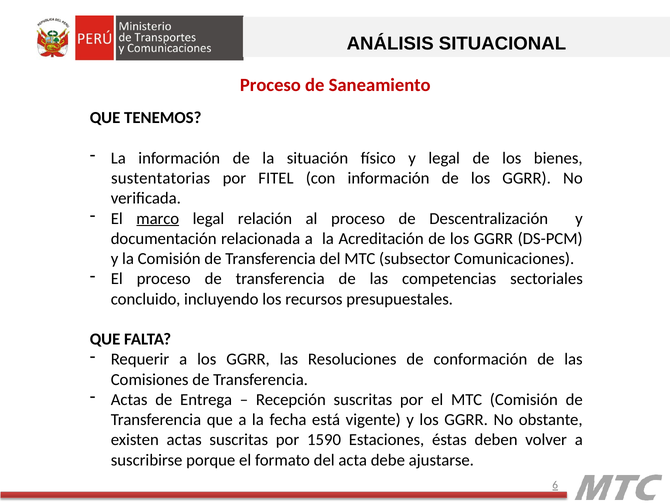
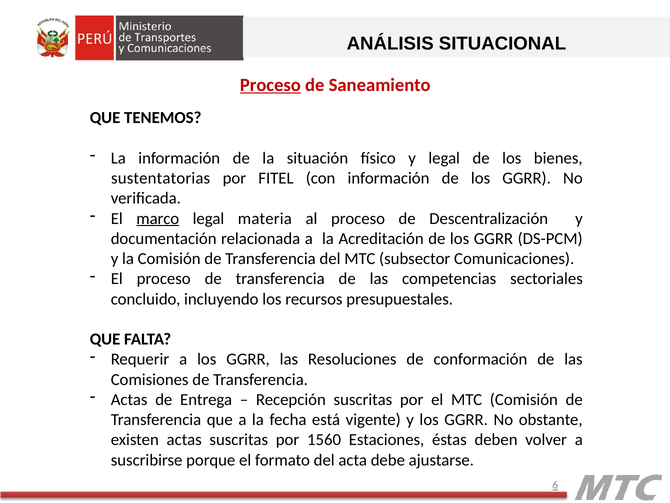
Proceso at (270, 85) underline: none -> present
relación: relación -> materia
1590: 1590 -> 1560
